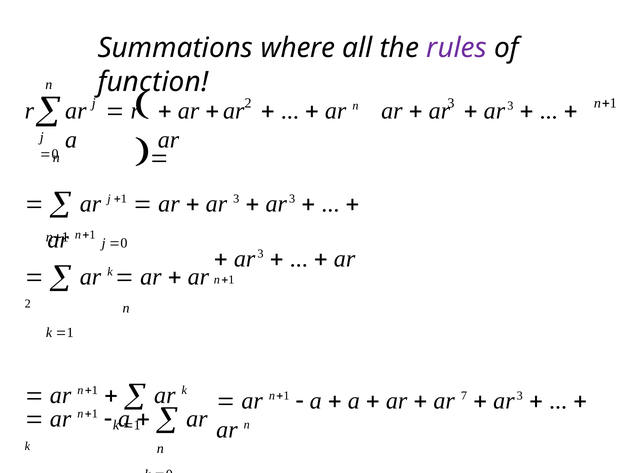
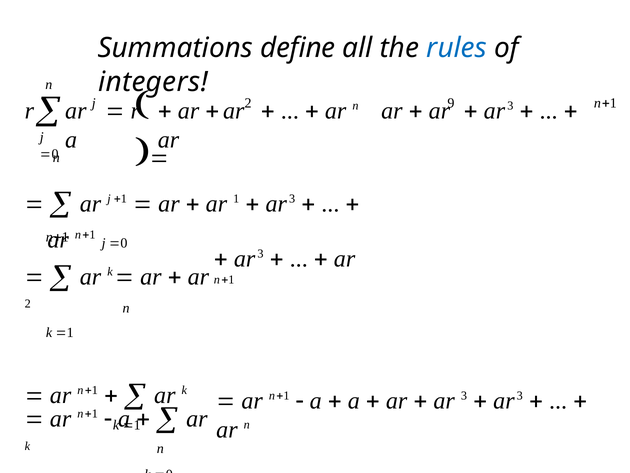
where: where -> define
rules colour: purple -> blue
function: function -> integers
2 3: 3 -> 9
ar 3: 3 -> 1
7: 7 -> 3
